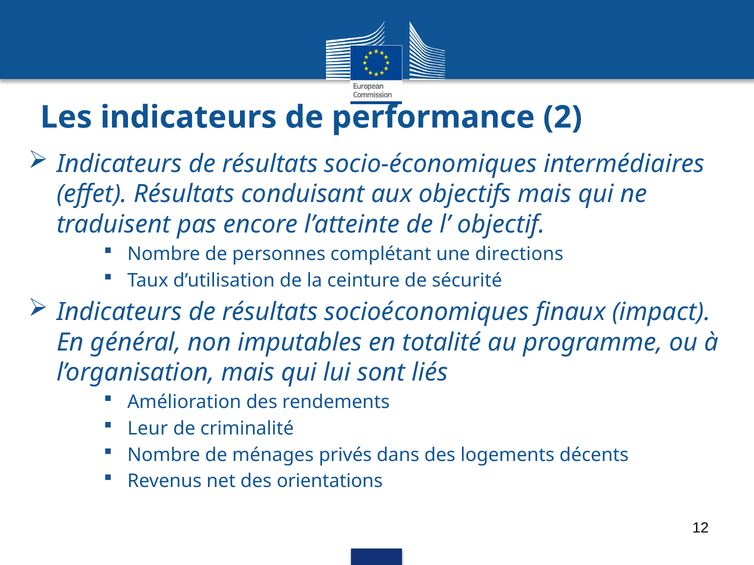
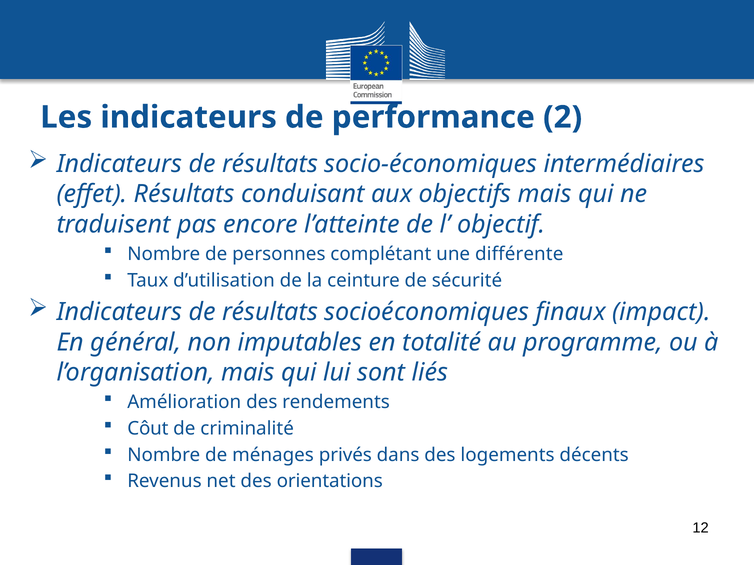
directions: directions -> différente
Leur: Leur -> Côut
